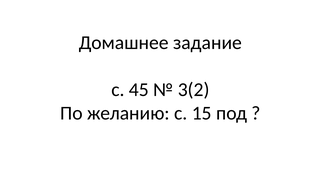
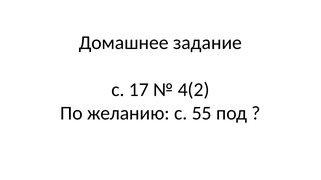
45: 45 -> 17
3(2: 3(2 -> 4(2
15: 15 -> 55
